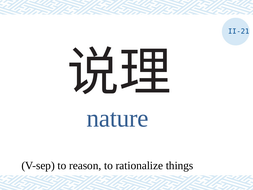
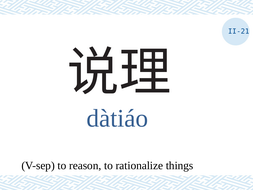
nature: nature -> dàtiáo
